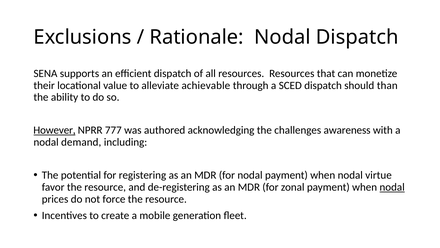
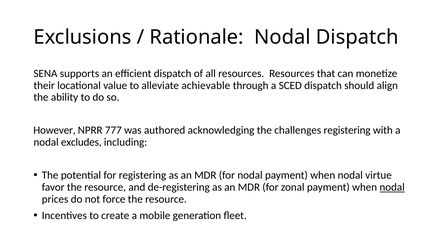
than: than -> align
However underline: present -> none
challenges awareness: awareness -> registering
demand: demand -> excludes
